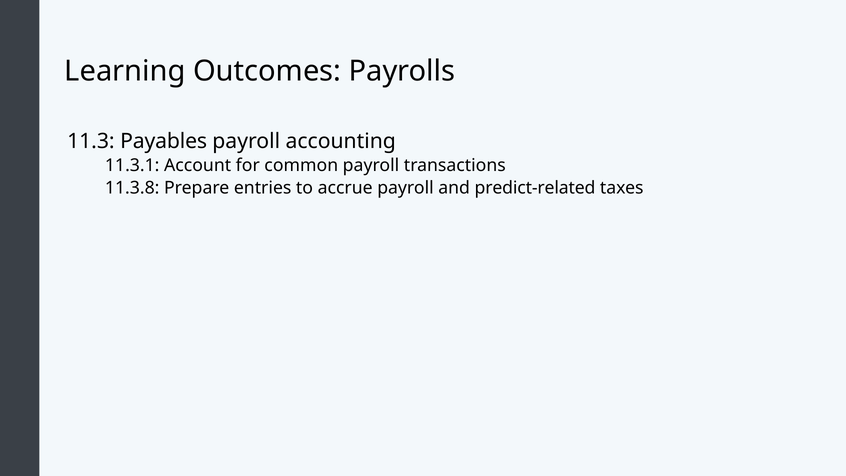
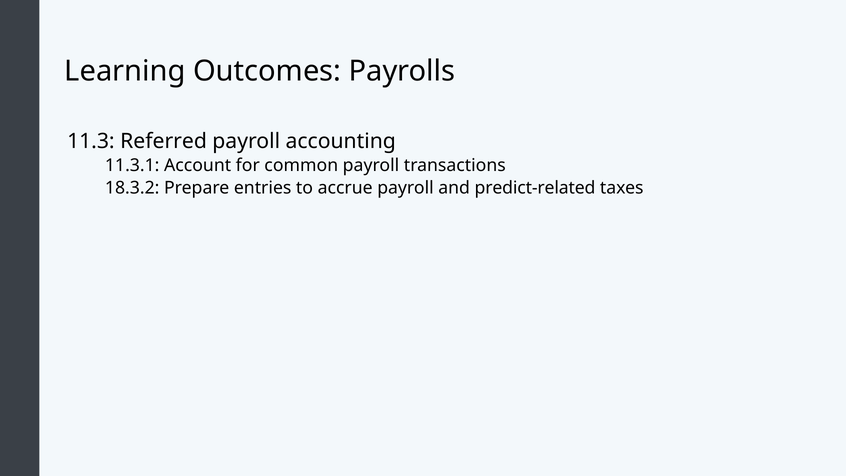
Payables: Payables -> Referred
11.3.8: 11.3.8 -> 18.3.2
